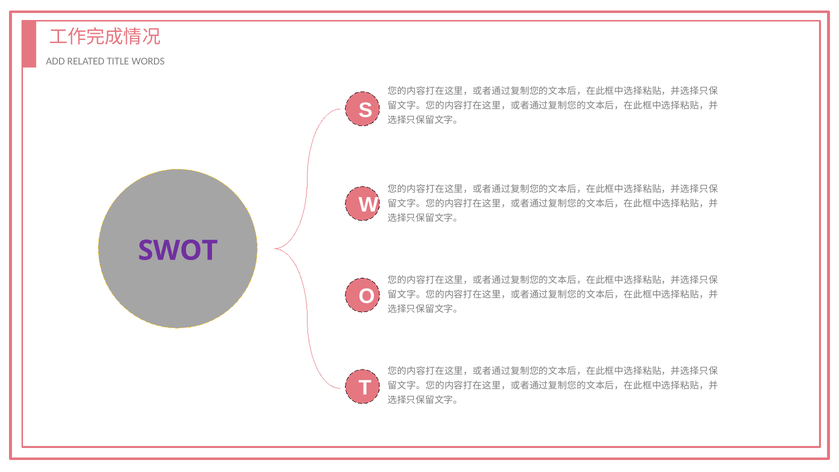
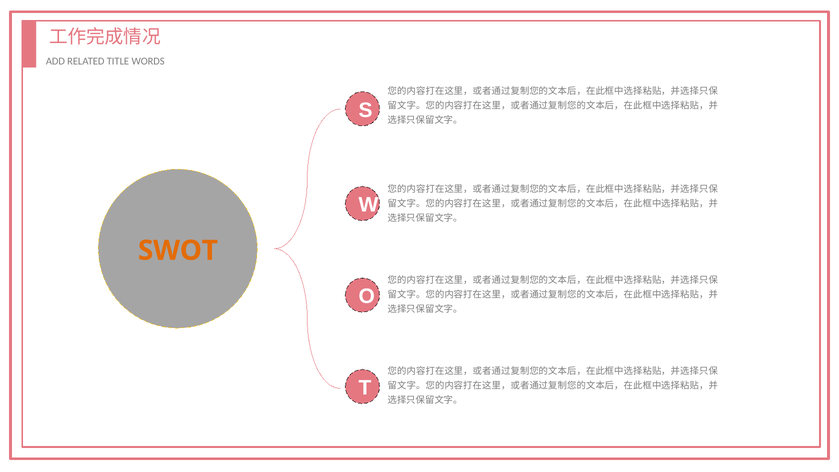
SWOT colour: purple -> orange
